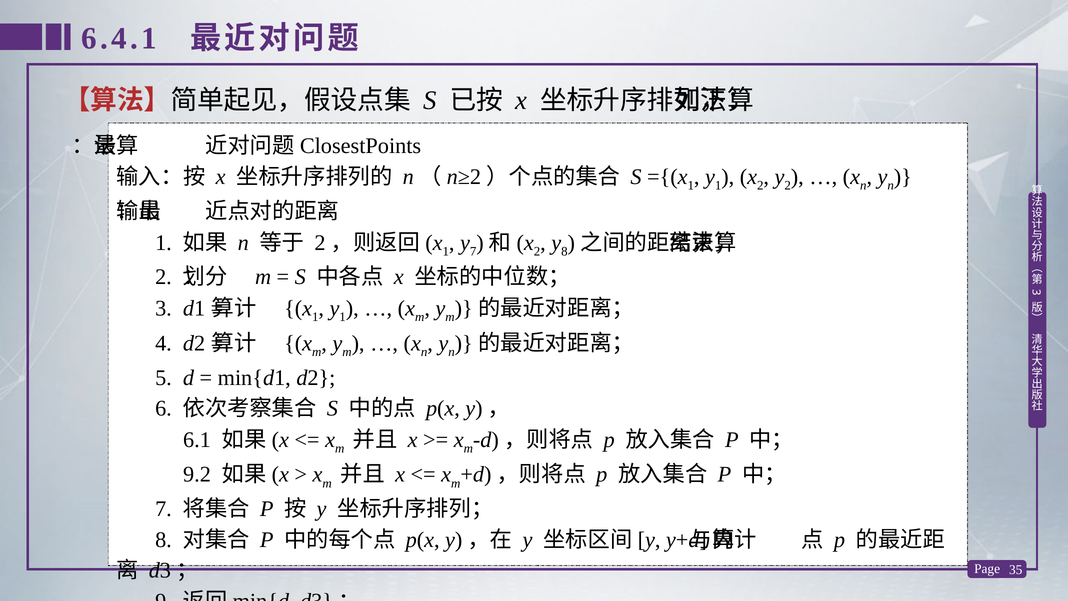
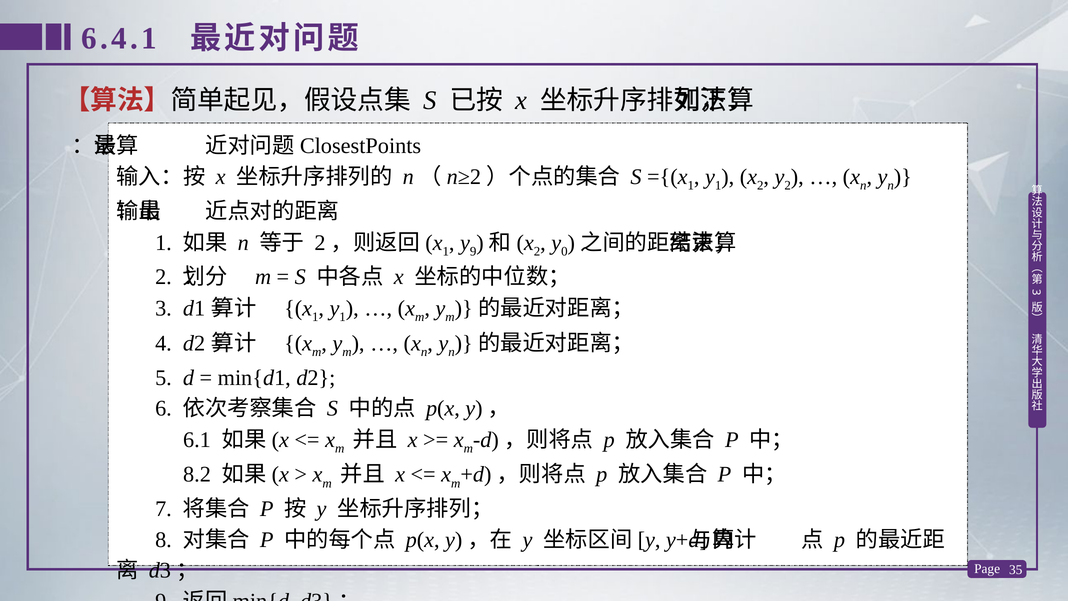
y 7: 7 -> 9
y 8: 8 -> 0
9.2: 9.2 -> 8.2
